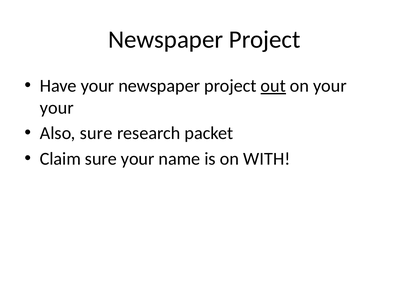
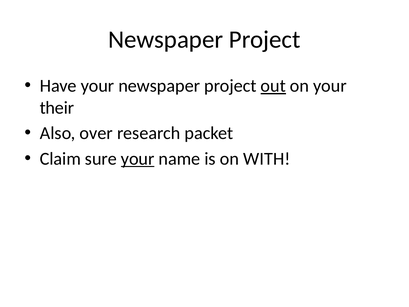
your at (57, 108): your -> their
Also sure: sure -> over
your at (138, 159) underline: none -> present
